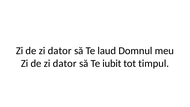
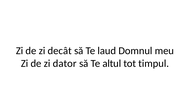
dator at (60, 51): dator -> decât
iubit: iubit -> altul
